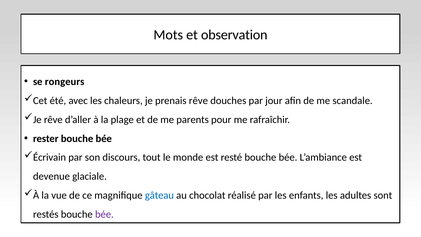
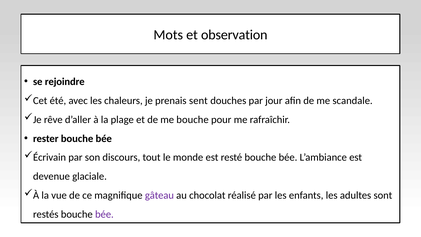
rongeurs: rongeurs -> rejoindre
prenais rêve: rêve -> sent
me parents: parents -> bouche
gâteau colour: blue -> purple
